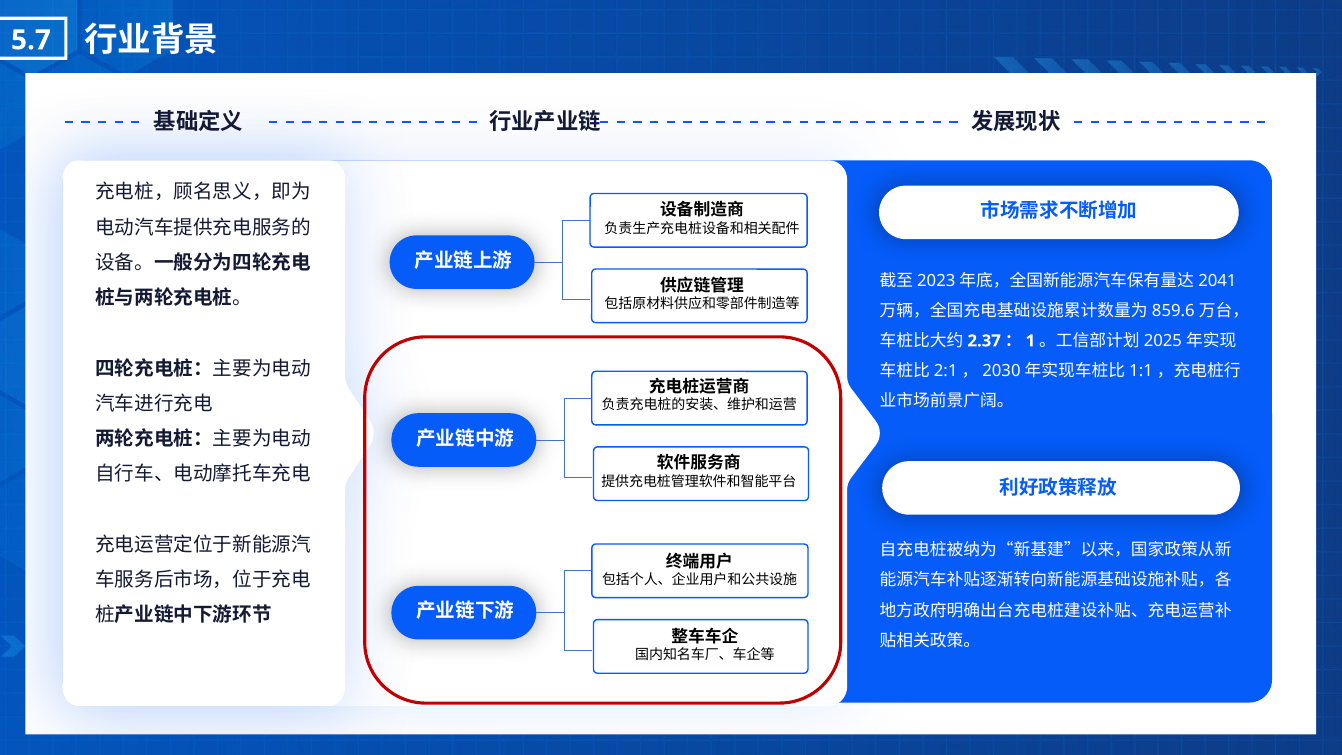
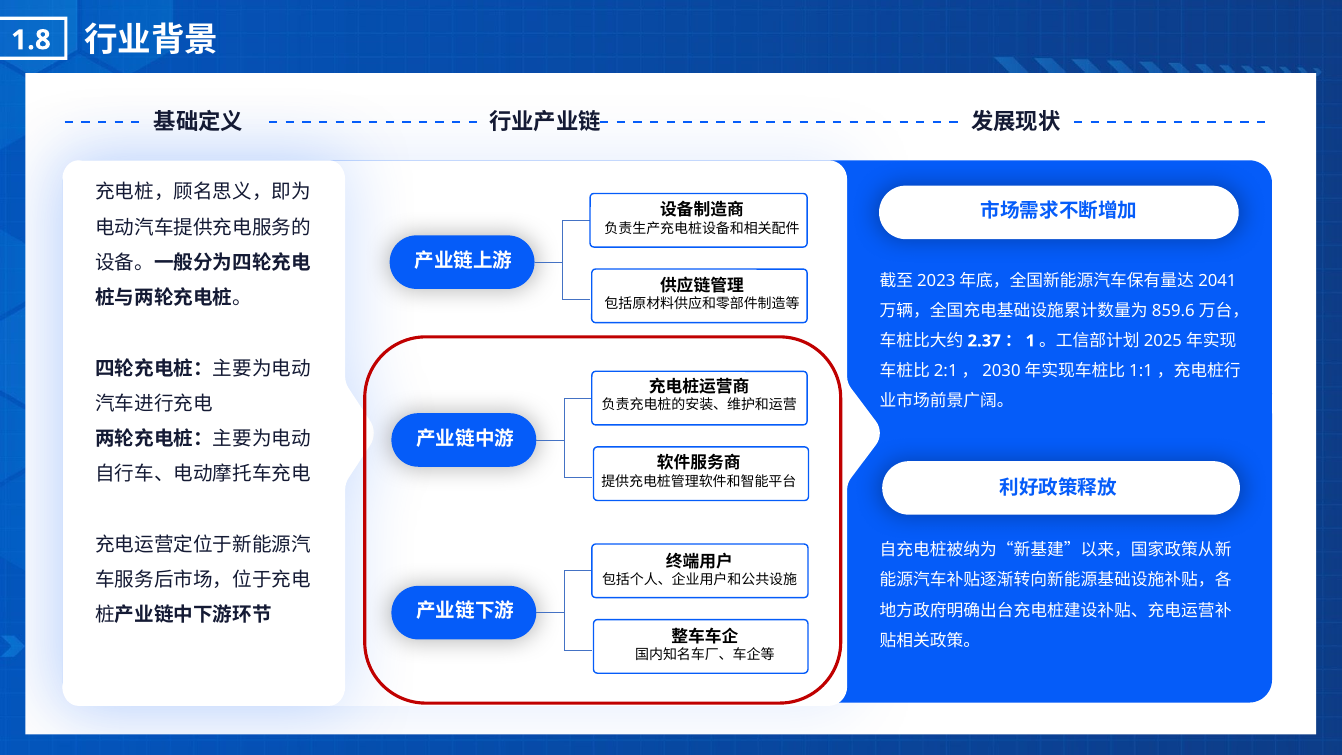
5.7: 5.7 -> 1.8
